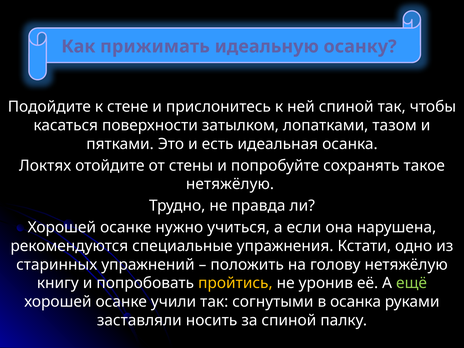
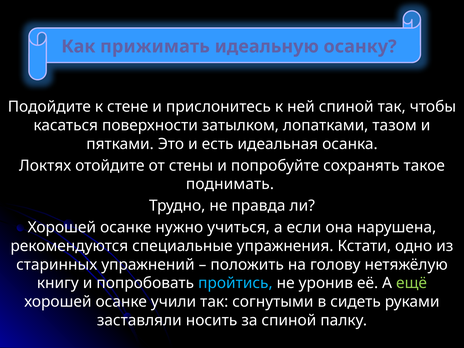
нетяжёлую at (230, 184): нетяжёлую -> поднимать
пройтись colour: yellow -> light blue
в осанка: осанка -> сидеть
